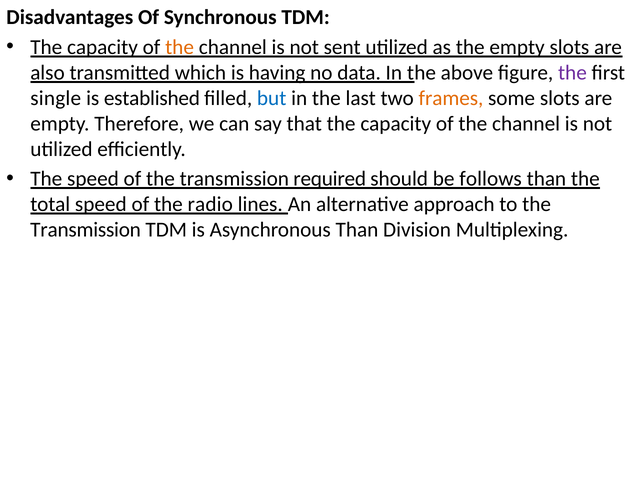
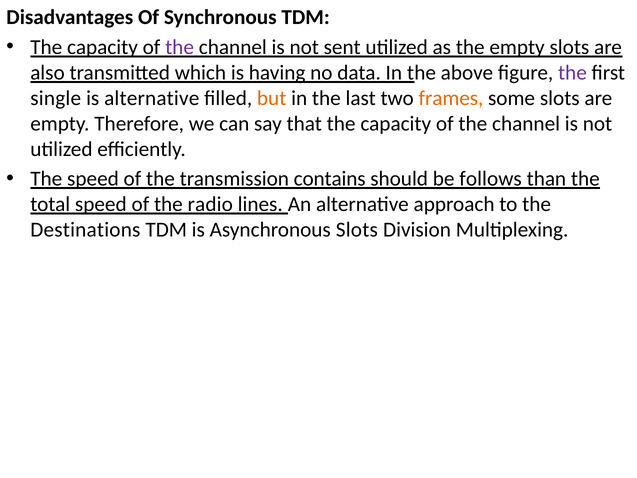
the at (180, 47) colour: orange -> purple
is established: established -> alternative
but colour: blue -> orange
required: required -> contains
Transmission at (86, 230): Transmission -> Destinations
Asynchronous Than: Than -> Slots
